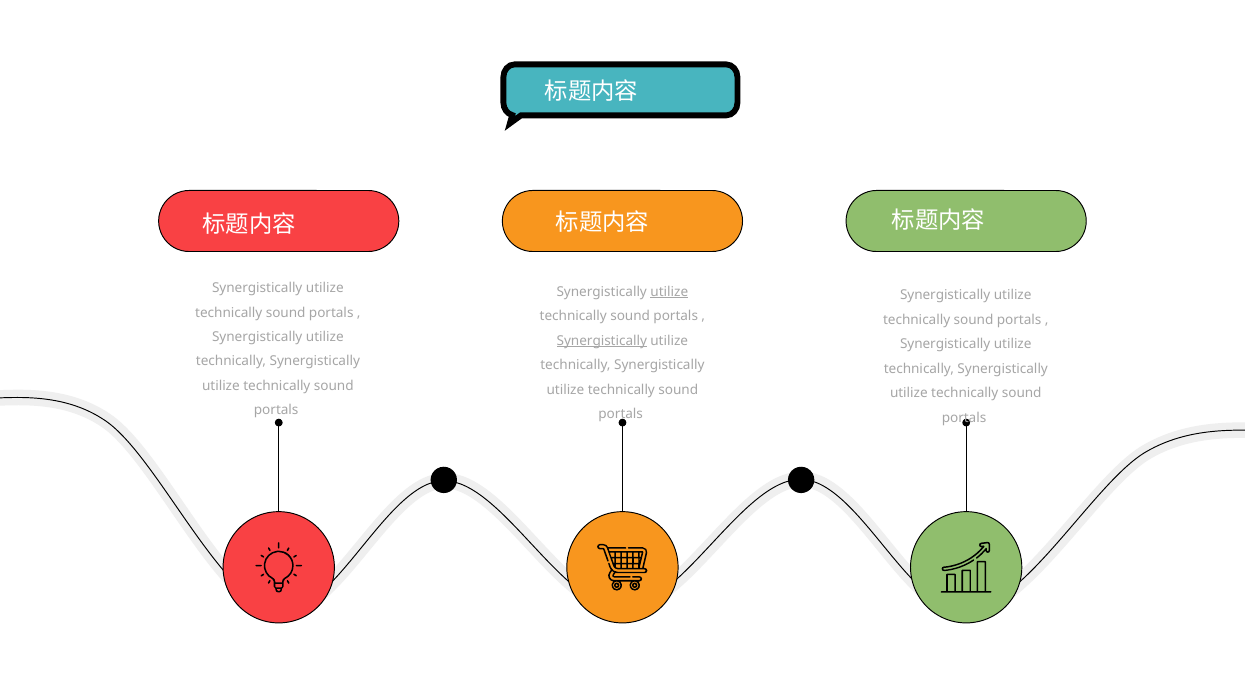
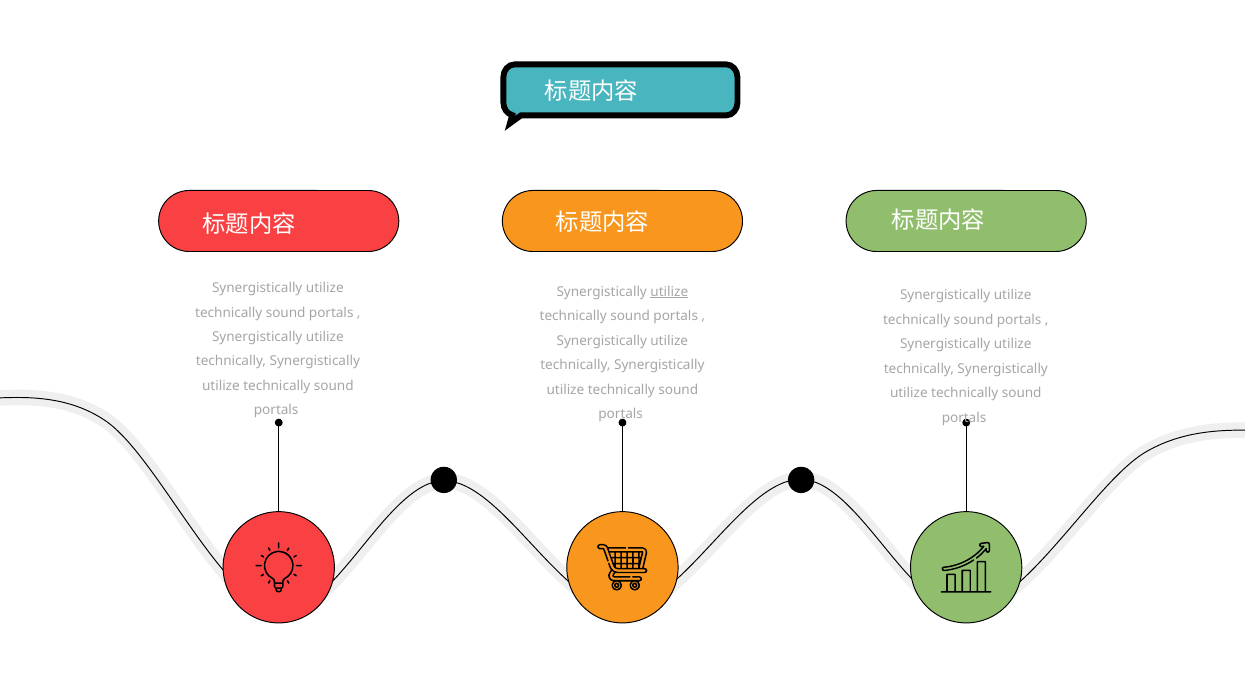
Synergistically at (602, 341) underline: present -> none
